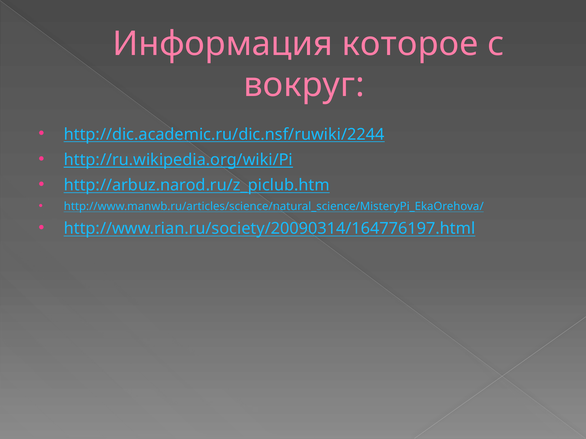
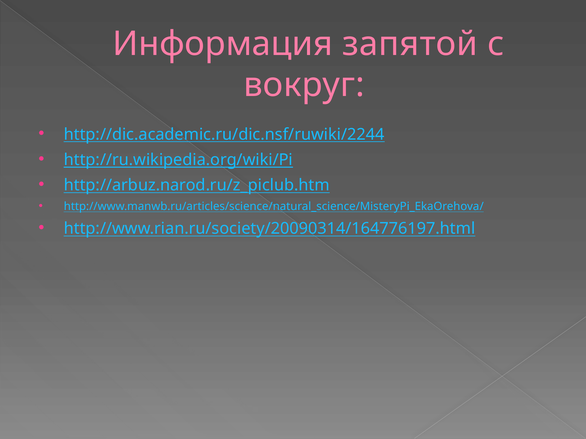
которое: которое -> запятой
